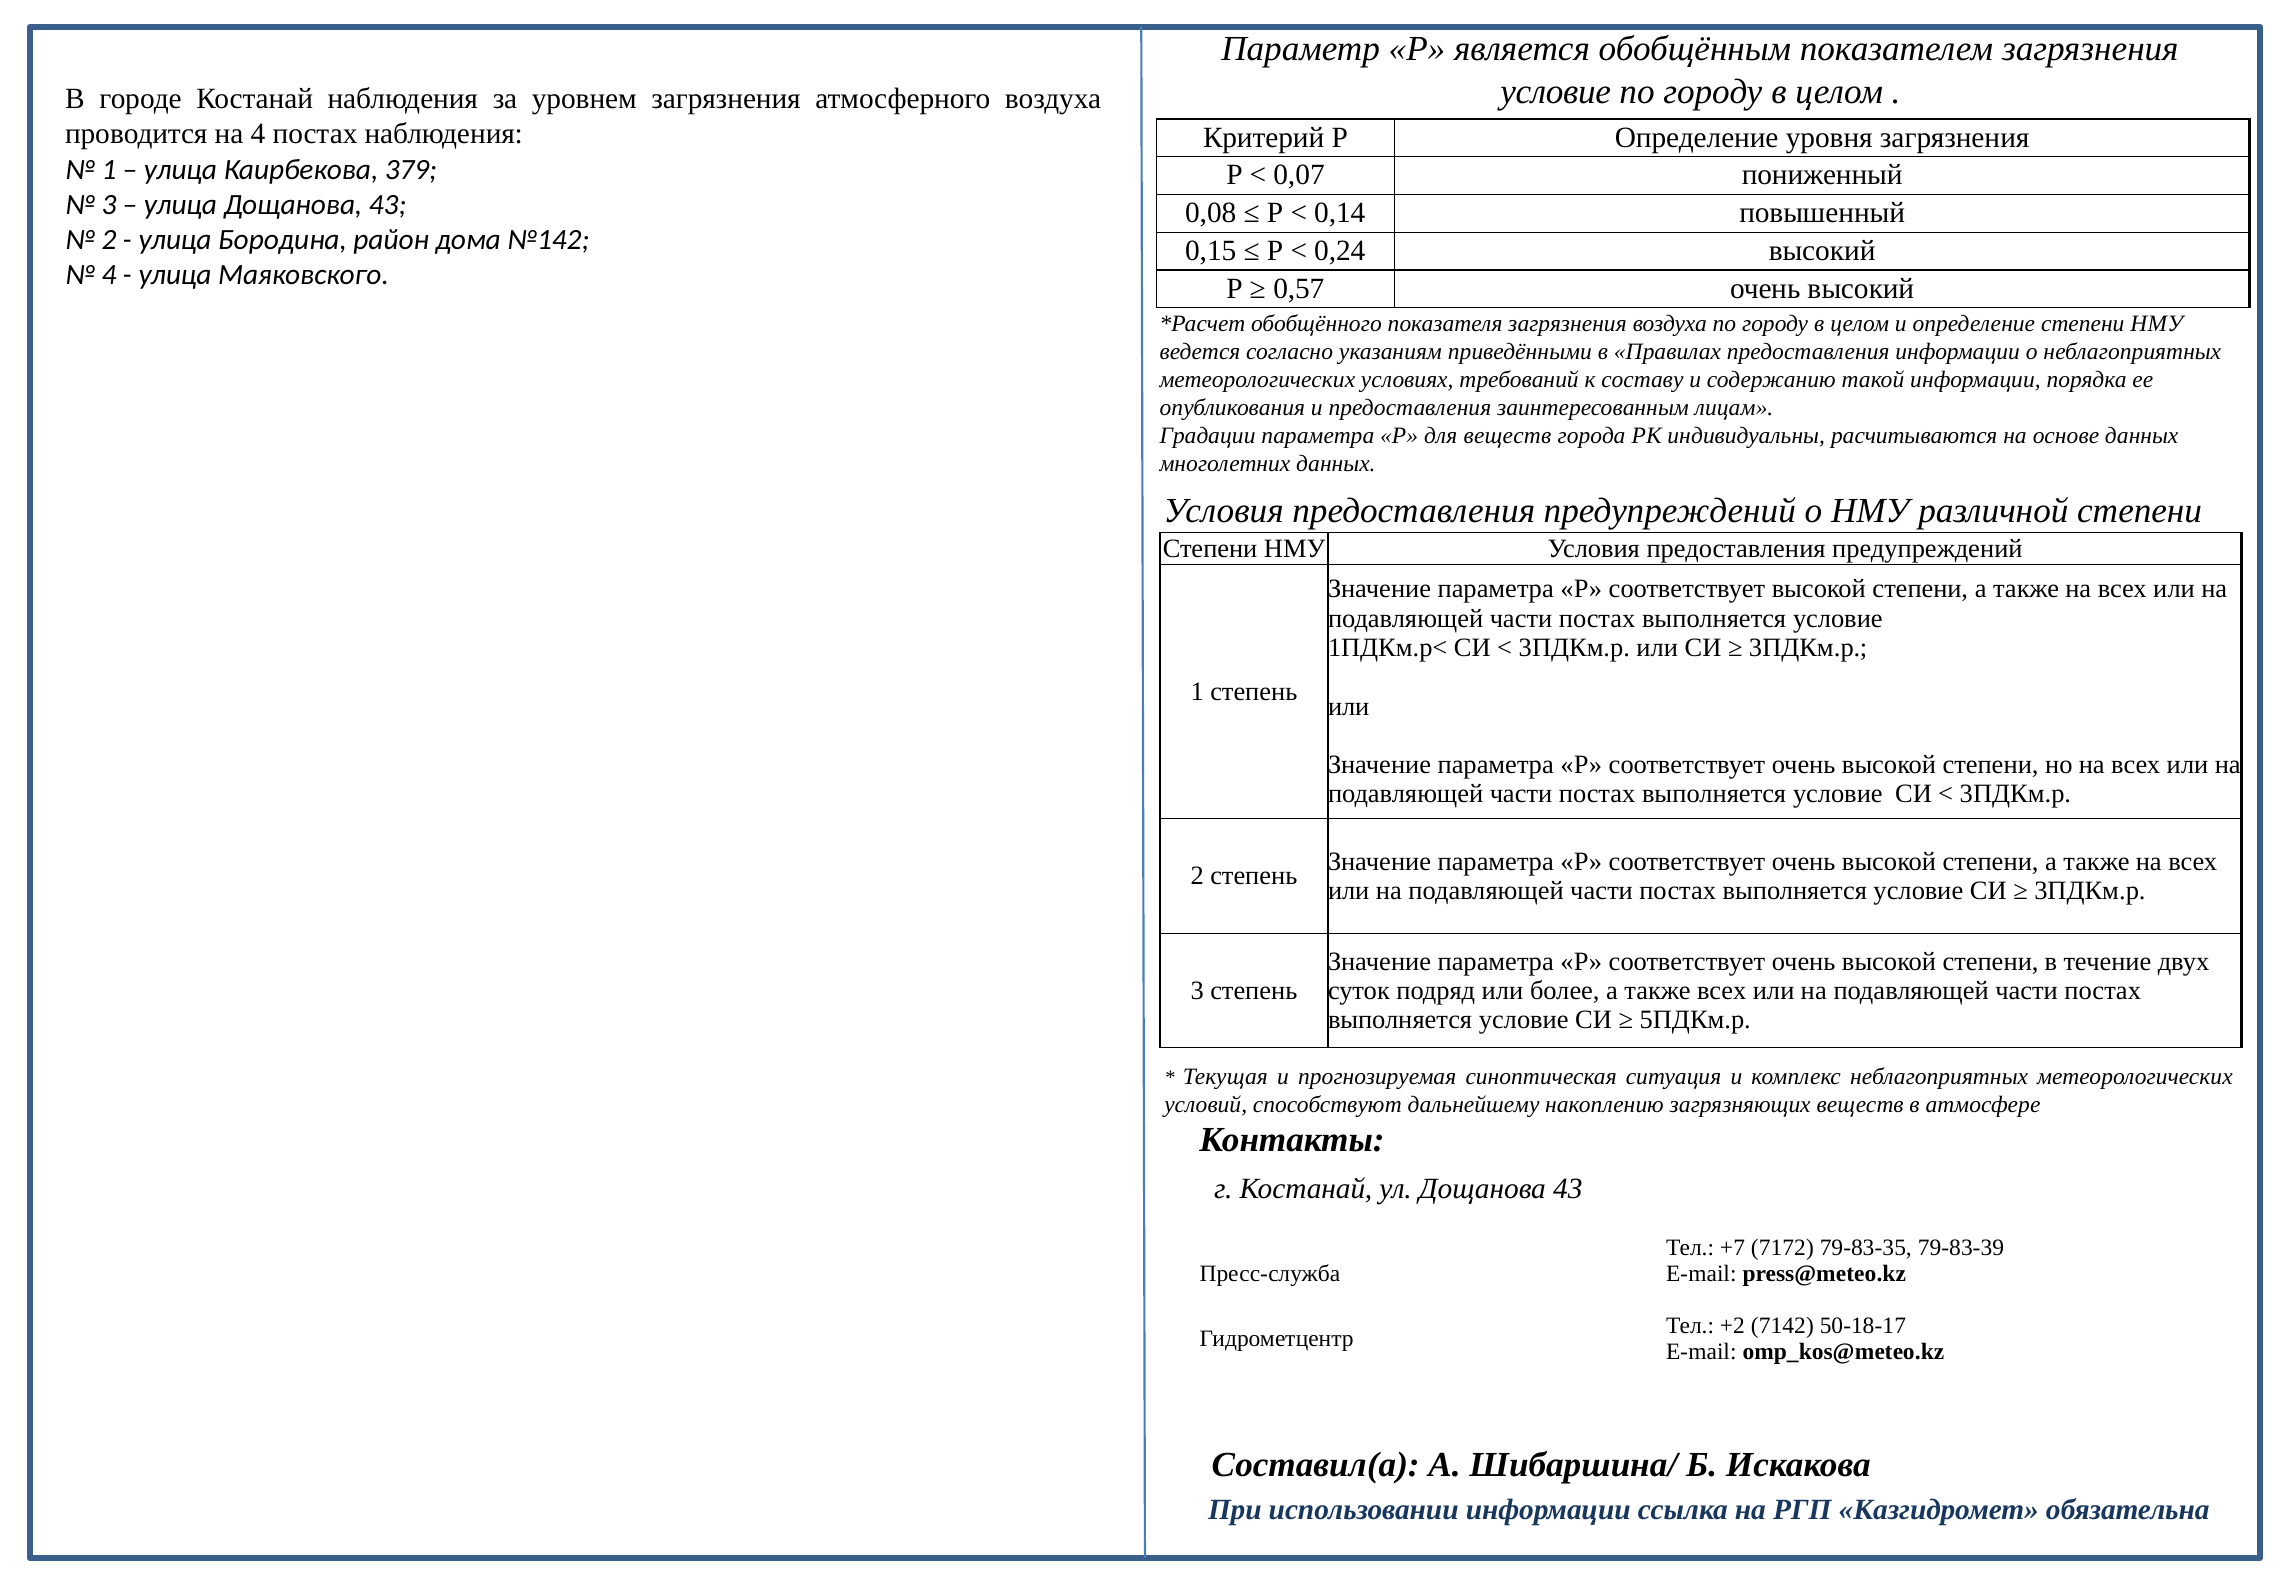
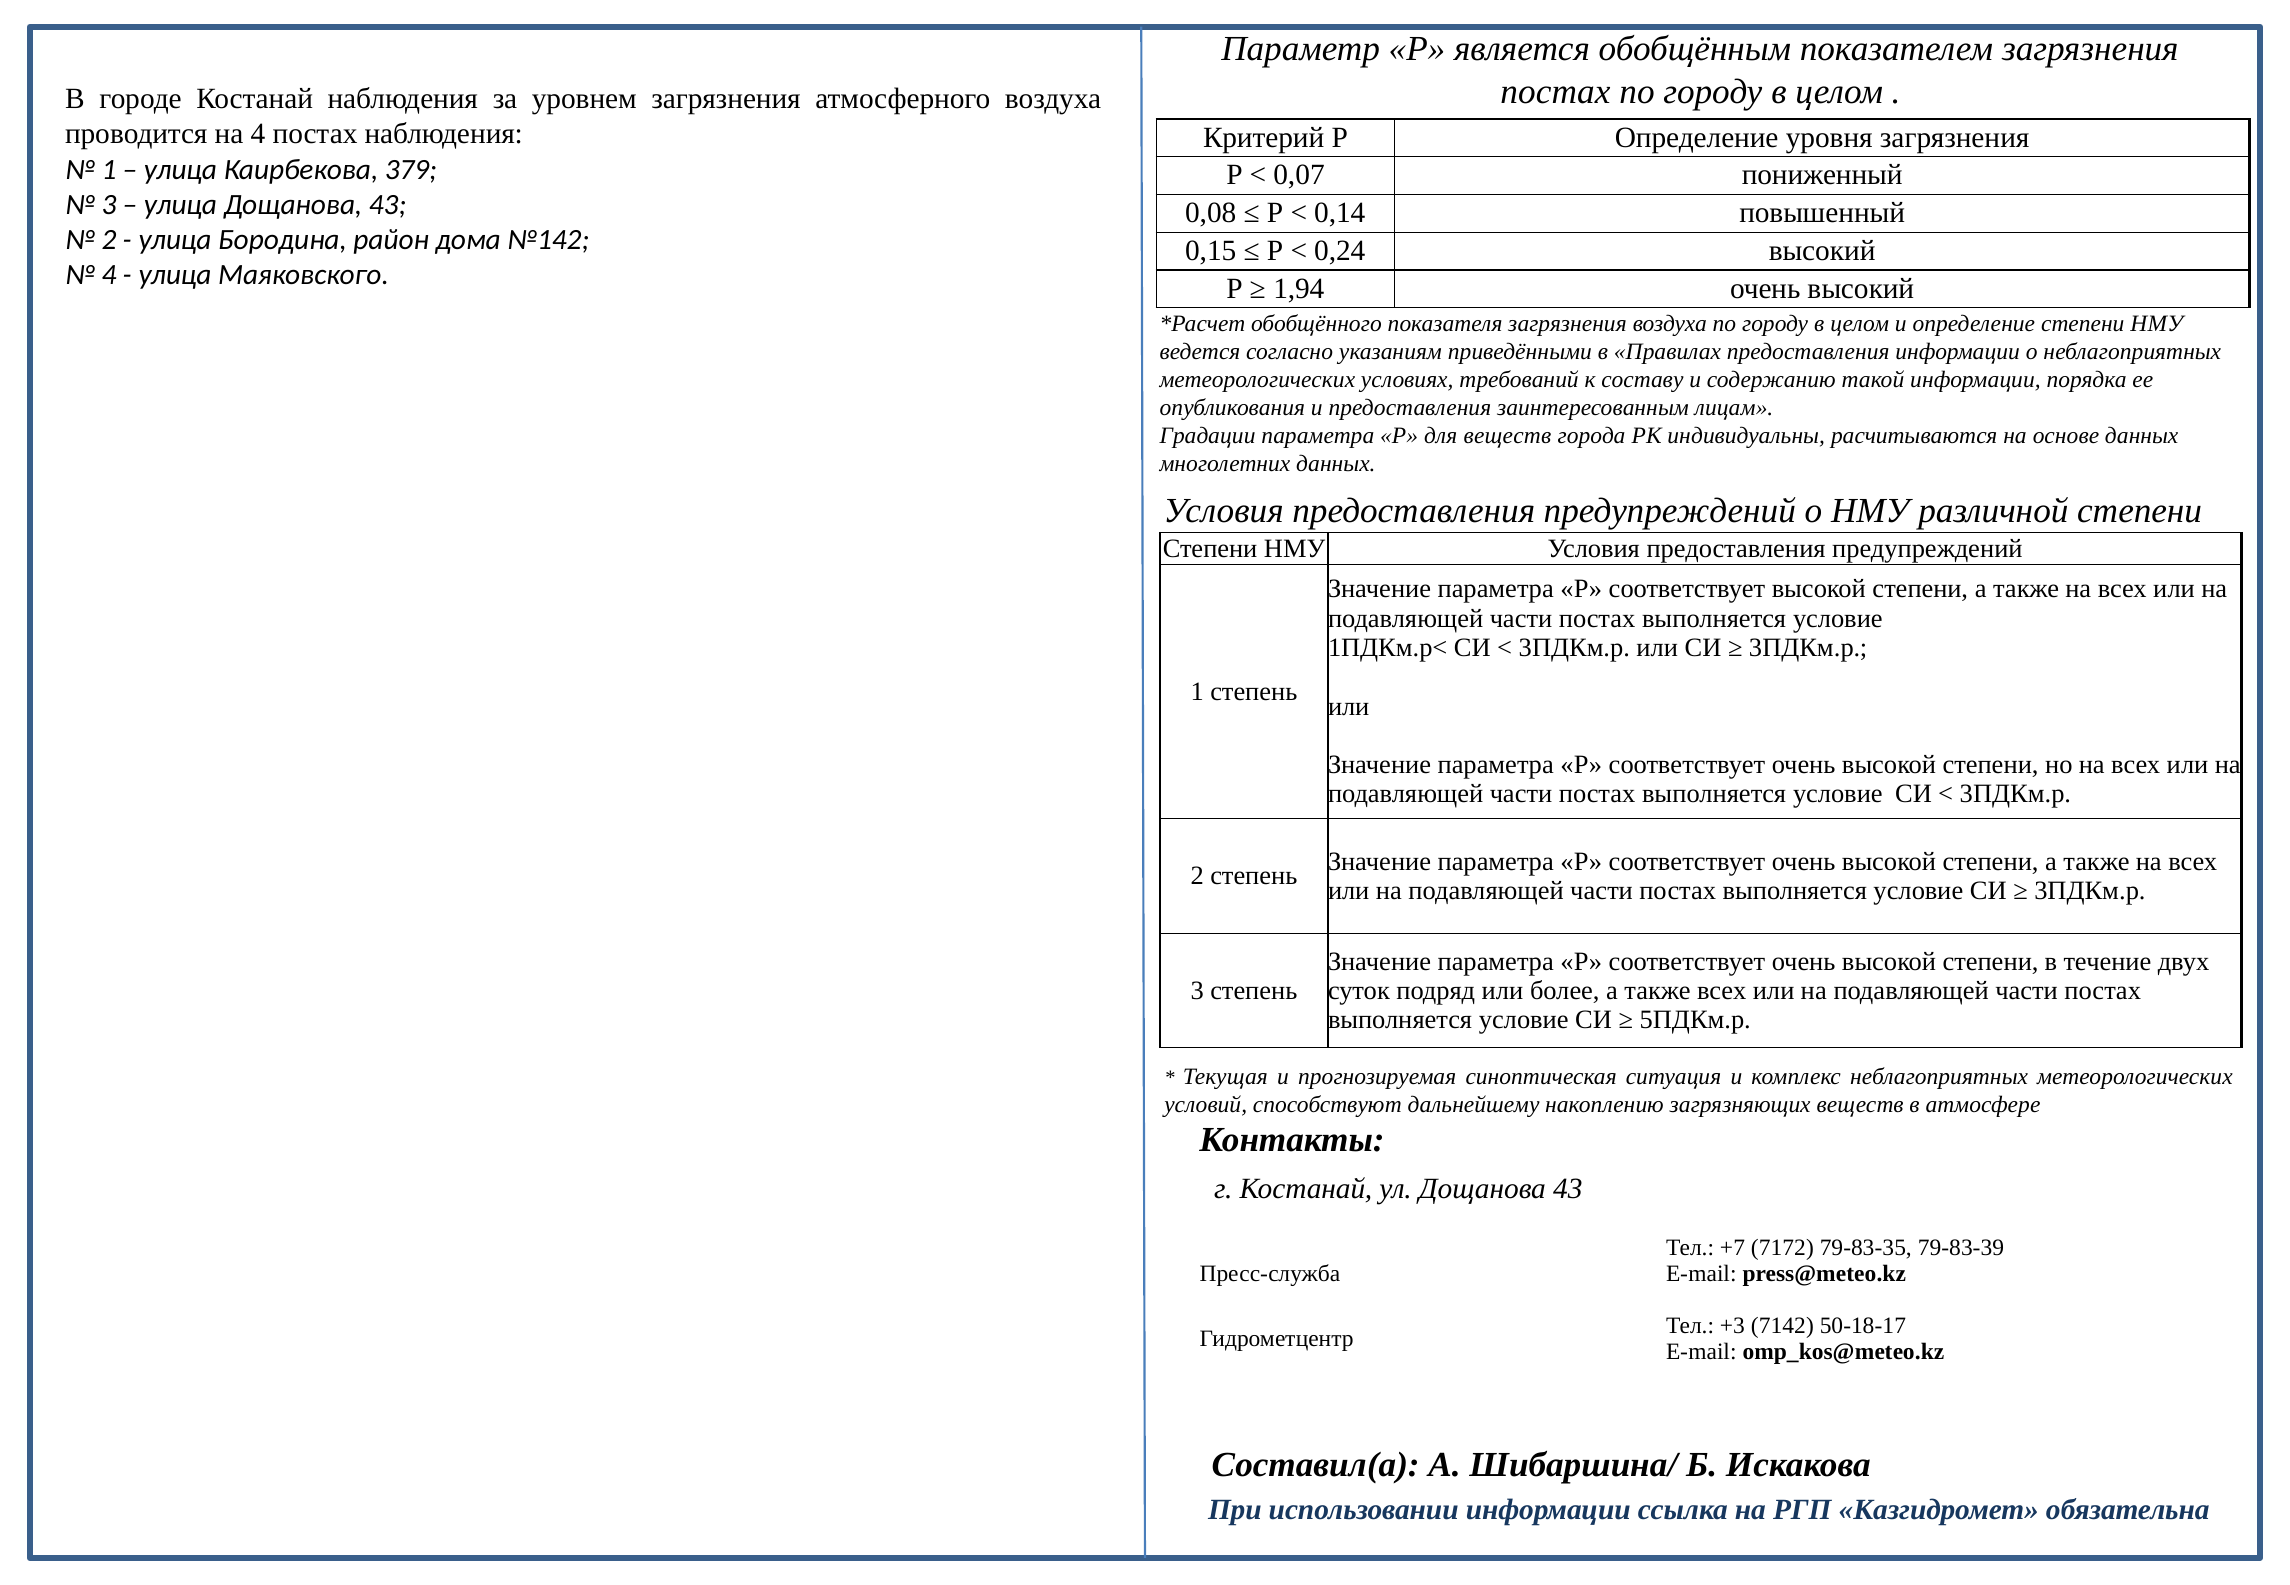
условие at (1556, 92): условие -> постах
0,57: 0,57 -> 1,94
+2: +2 -> +3
